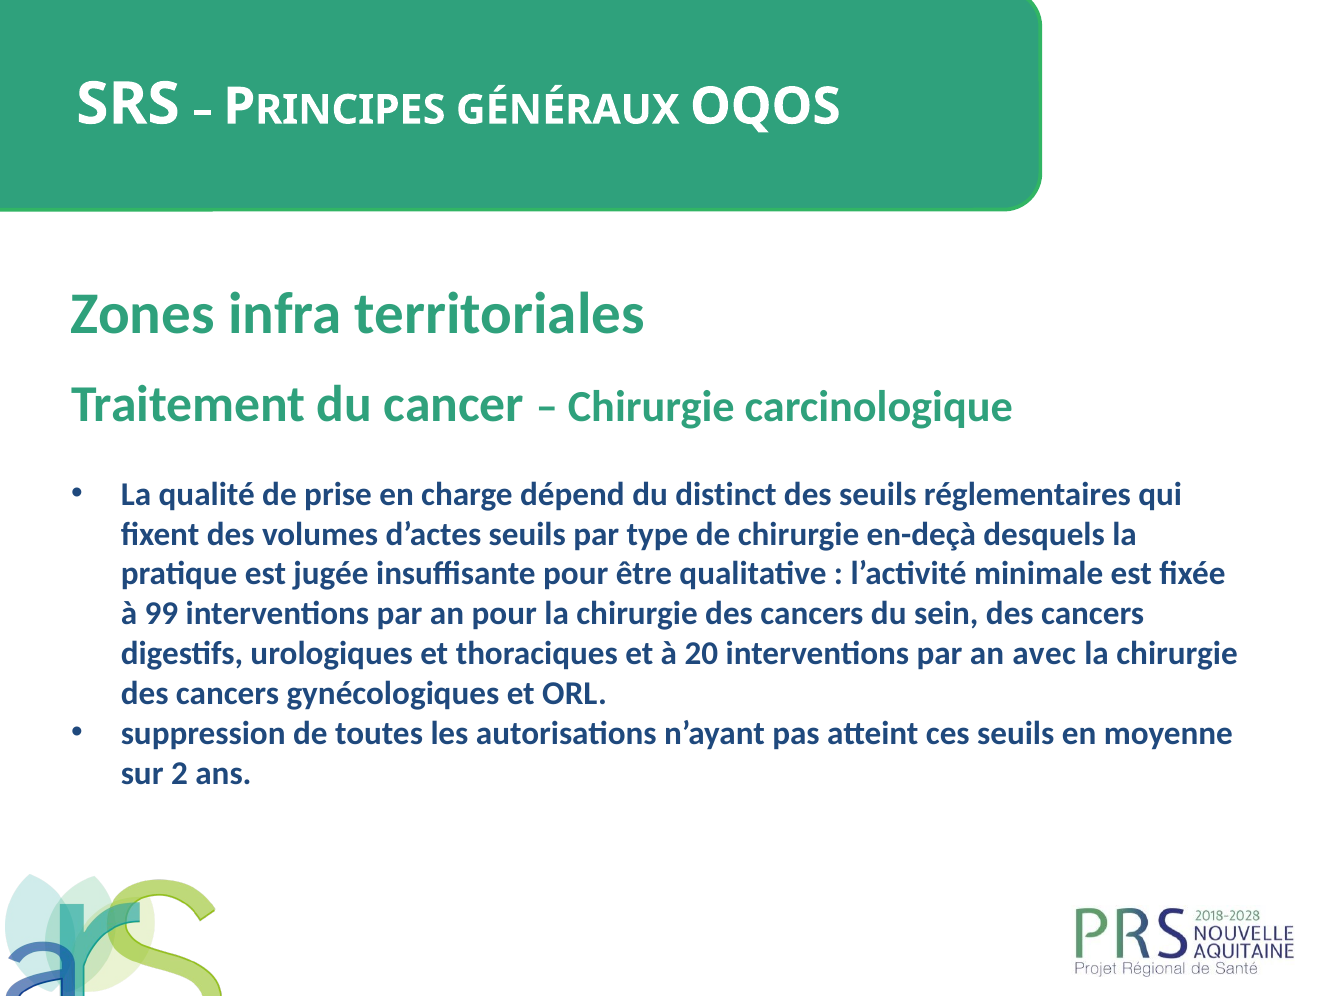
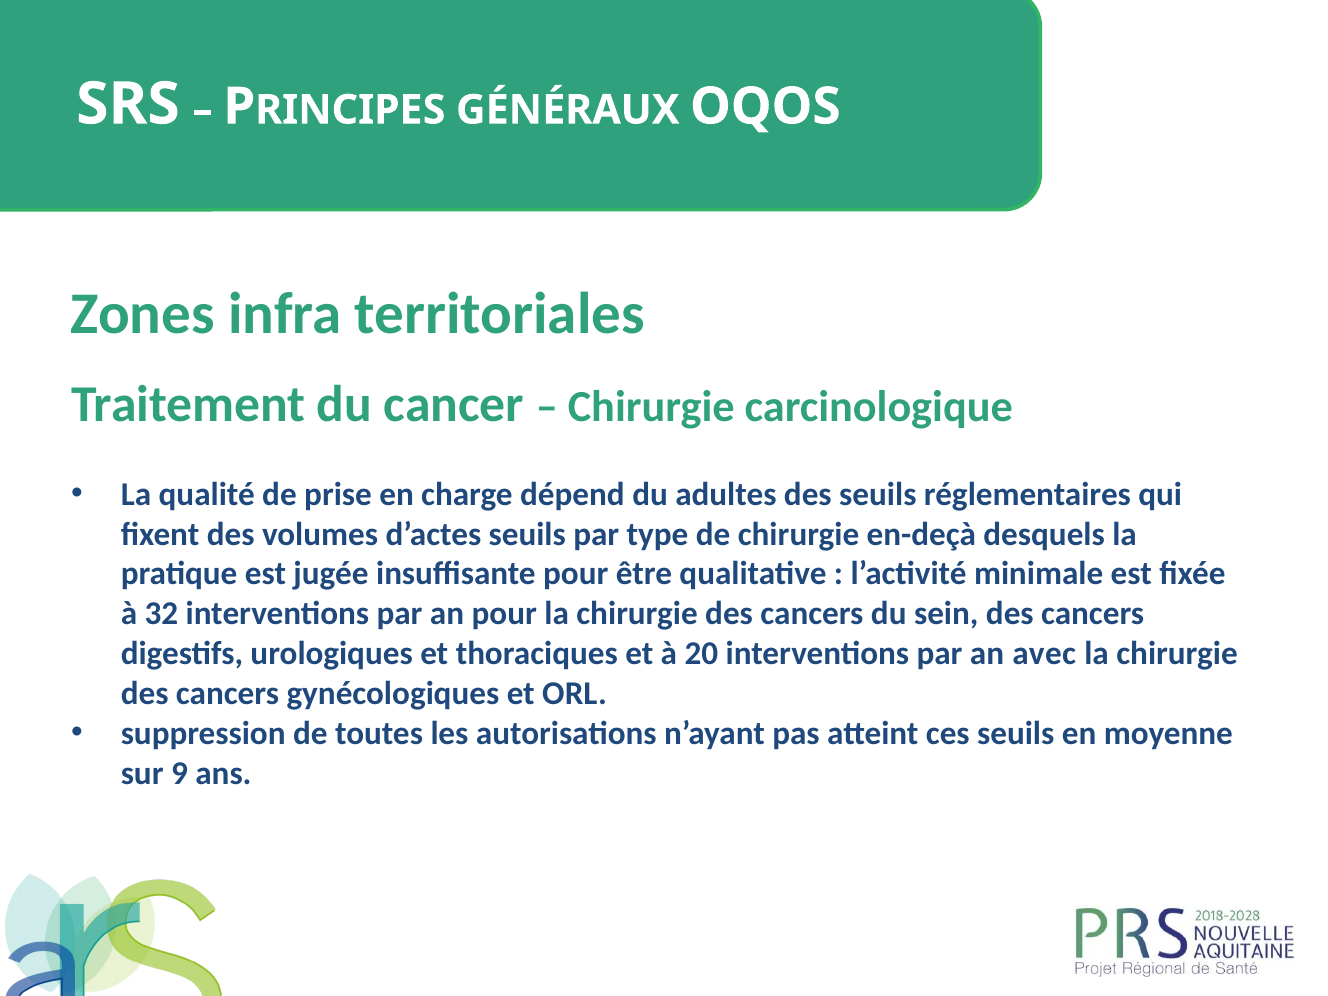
distinct: distinct -> adultes
99: 99 -> 32
2: 2 -> 9
